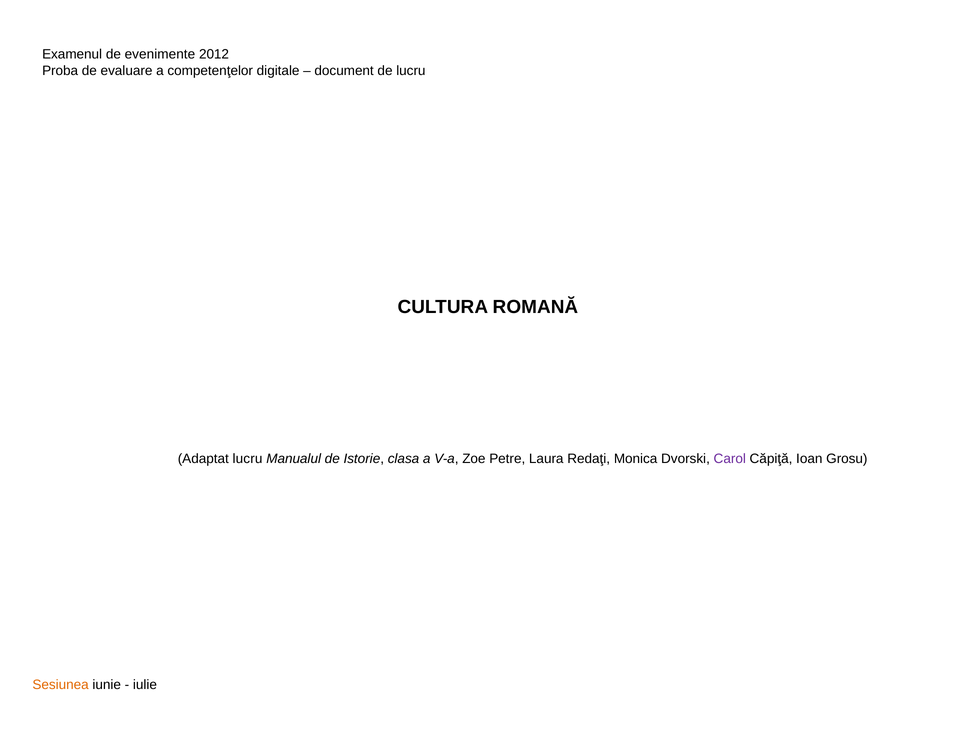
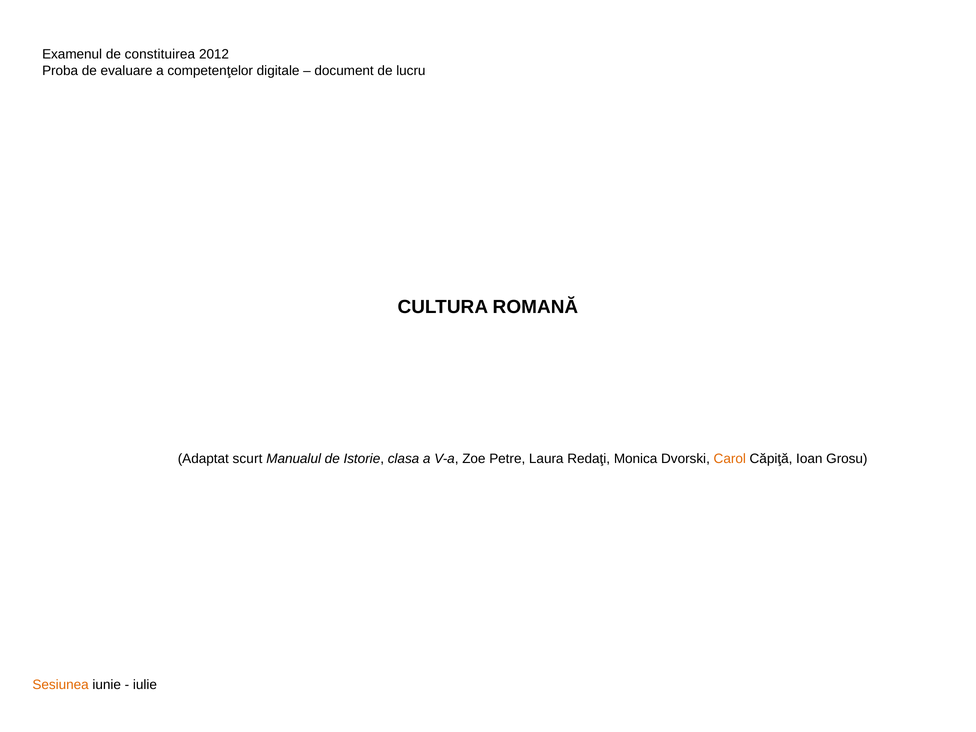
evenimente: evenimente -> constituirea
Adaptat lucru: lucru -> scurt
Carol colour: purple -> orange
